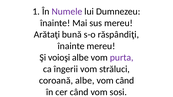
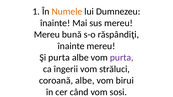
Numele colour: purple -> orange
Arătaţi at (47, 35): Arătaţi -> Mereu
Şi voioşi: voioşi -> purta
vom când: când -> birui
